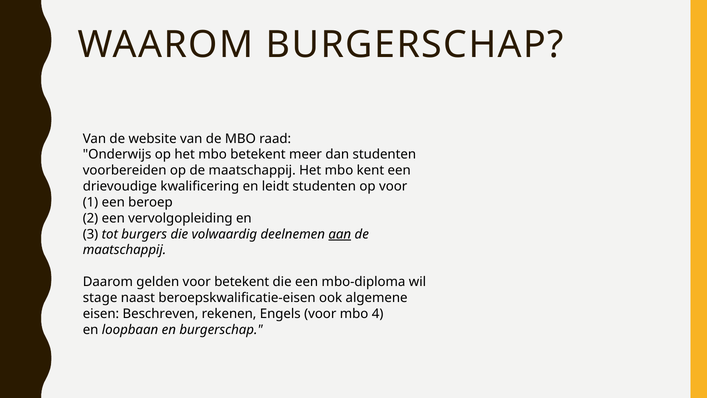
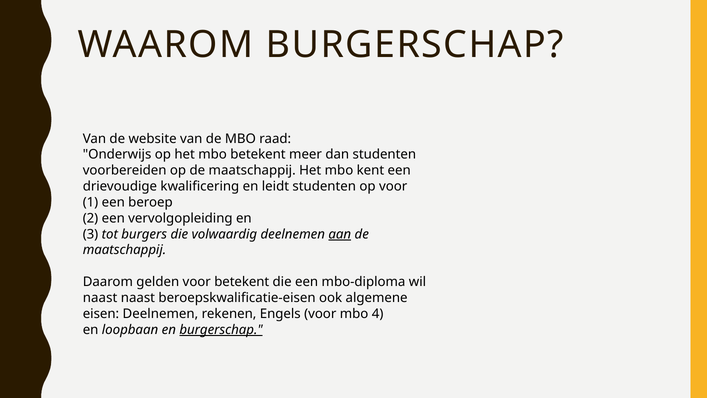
stage at (100, 298): stage -> naast
eisen Beschreven: Beschreven -> Deelnemen
burgerschap at (221, 329) underline: none -> present
